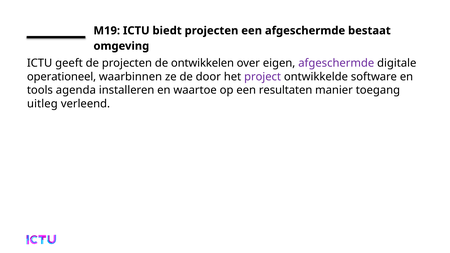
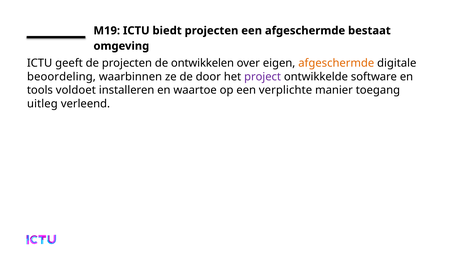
afgeschermde at (336, 63) colour: purple -> orange
operationeel: operationeel -> beoordeling
agenda: agenda -> voldoet
resultaten: resultaten -> verplichte
